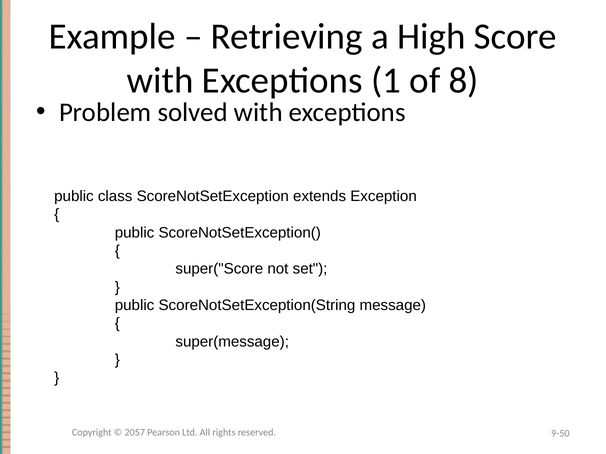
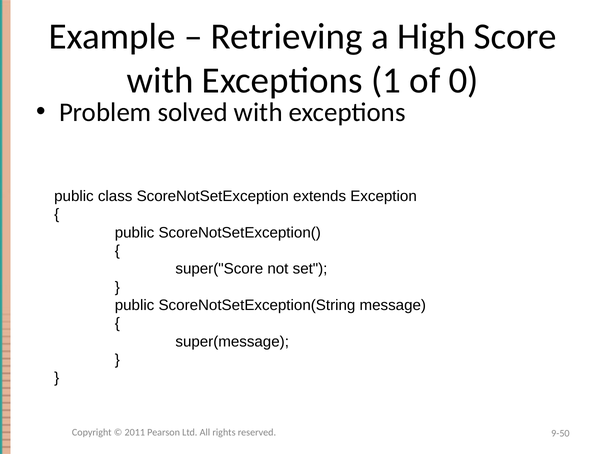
8: 8 -> 0
2057: 2057 -> 2011
